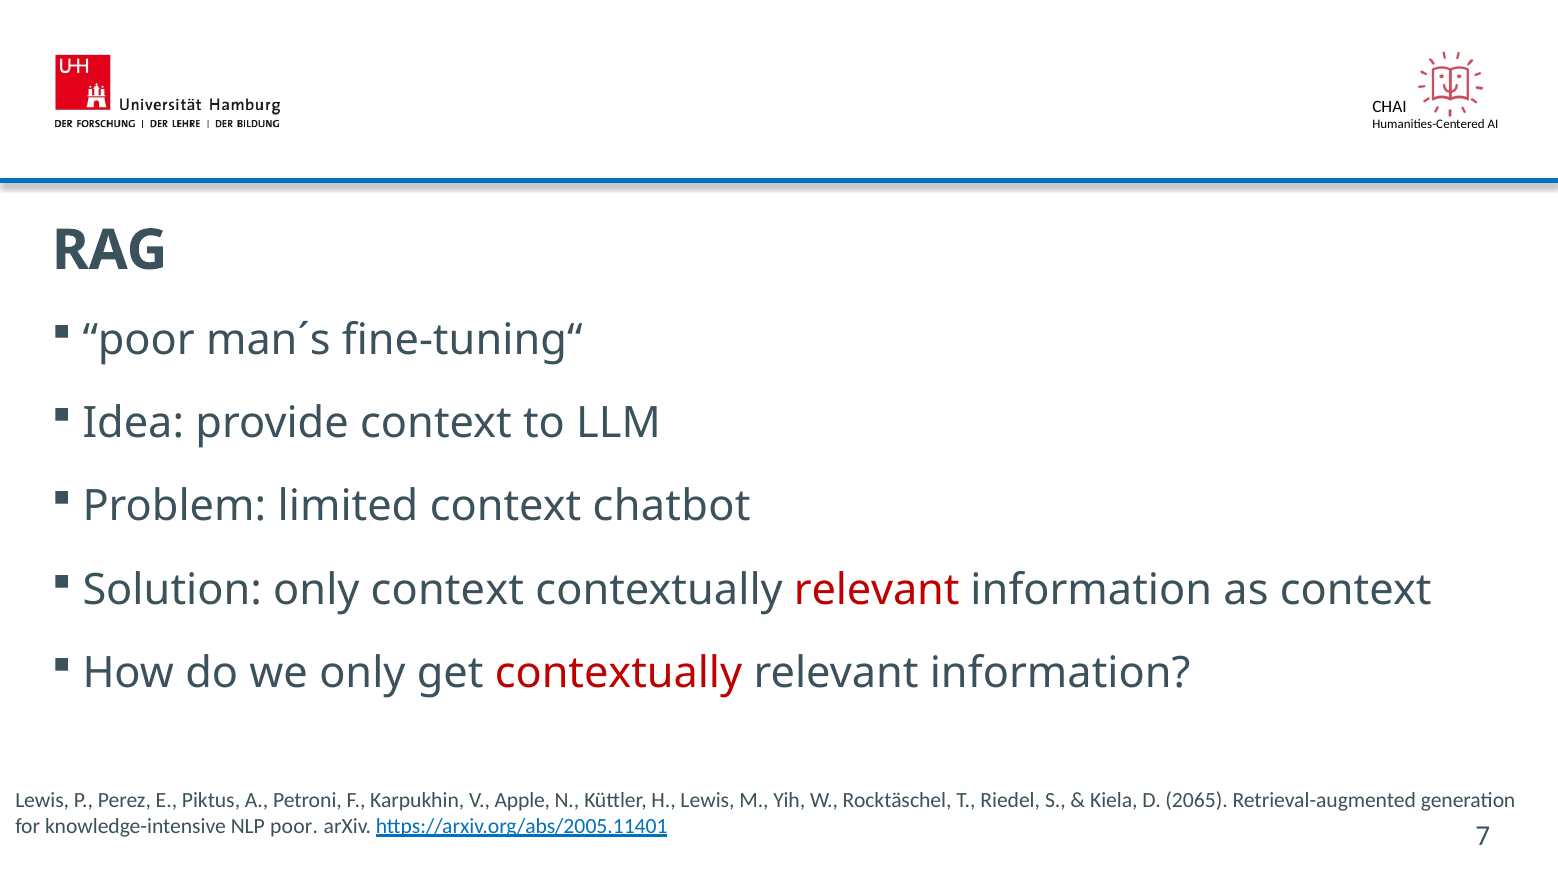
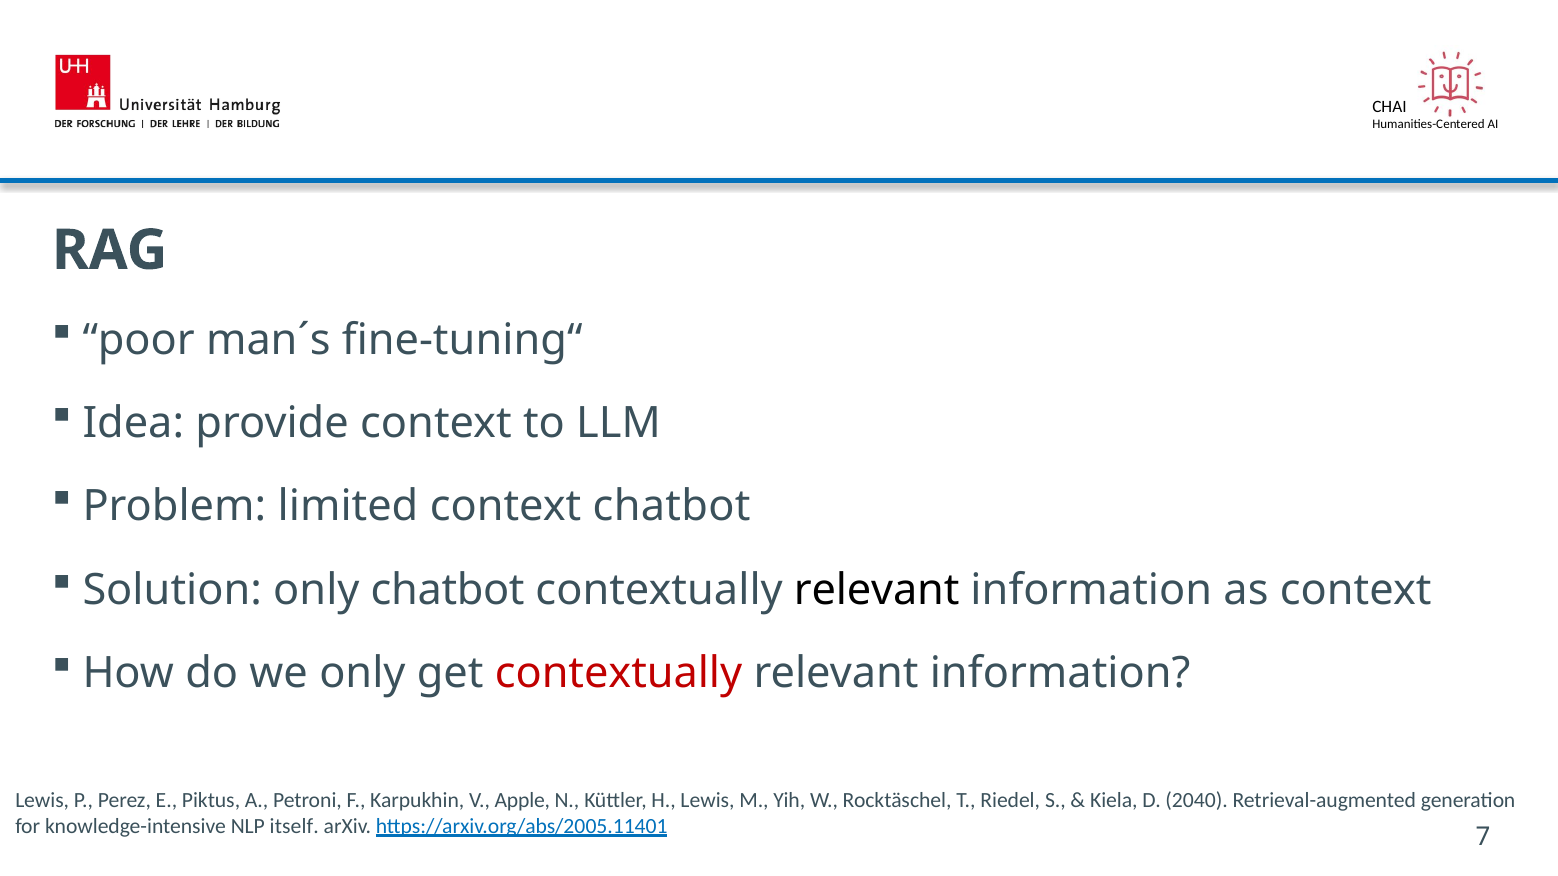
only context: context -> chatbot
relevant at (877, 590) colour: red -> black
2065: 2065 -> 2040
NLP poor: poor -> itself
